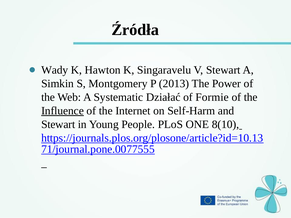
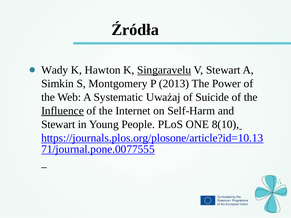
Singaravelu underline: none -> present
Działać: Działać -> Uważaj
Formie: Formie -> Suicide
